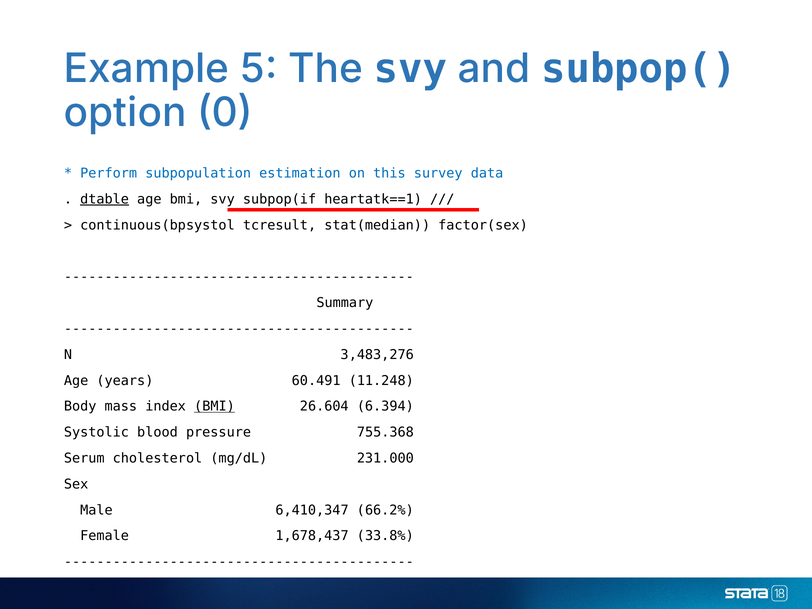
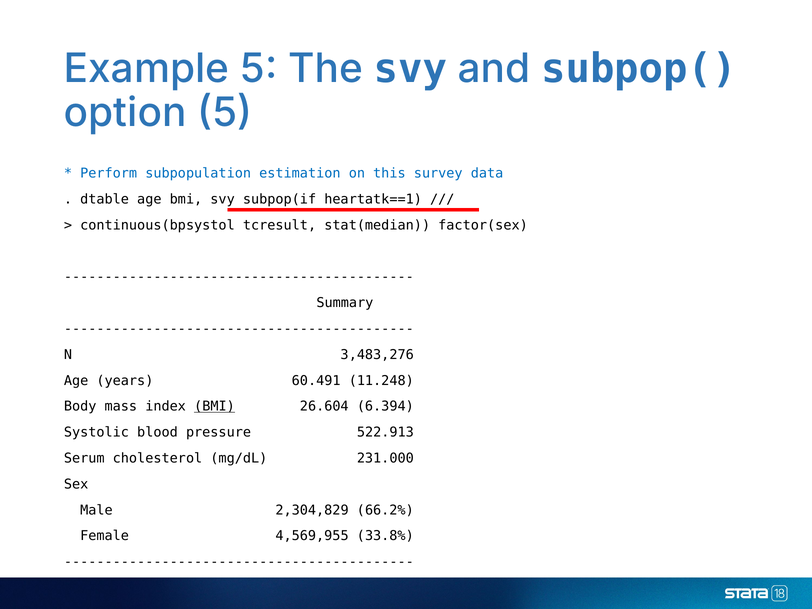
option 0: 0 -> 5
dtable underline: present -> none
755.368: 755.368 -> 522.913
6,410,347: 6,410,347 -> 2,304,829
1,678,437: 1,678,437 -> 4,569,955
